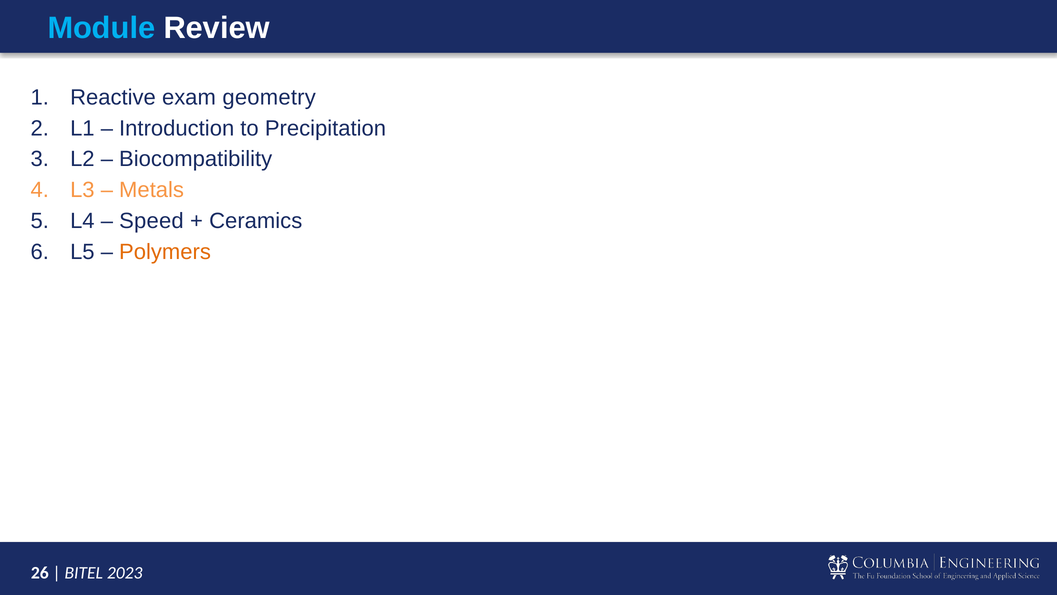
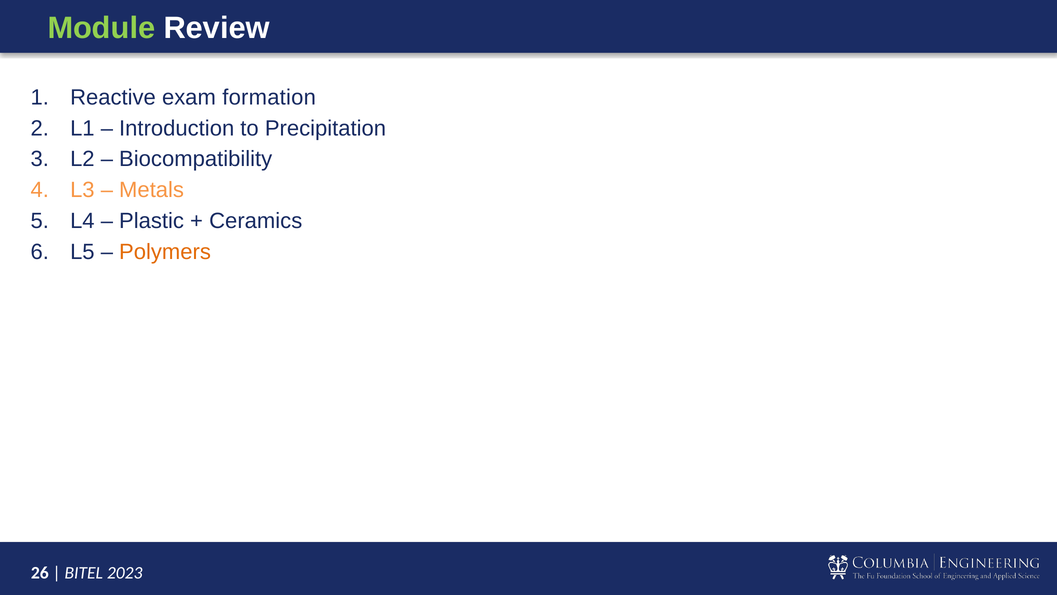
Module colour: light blue -> light green
geometry: geometry -> formation
Speed: Speed -> Plastic
